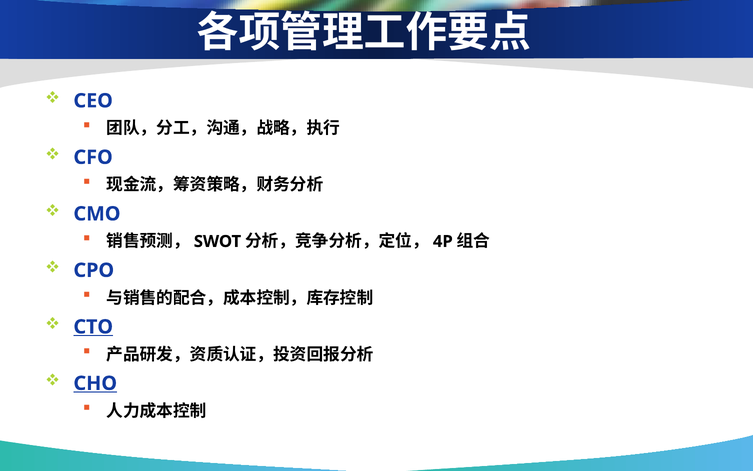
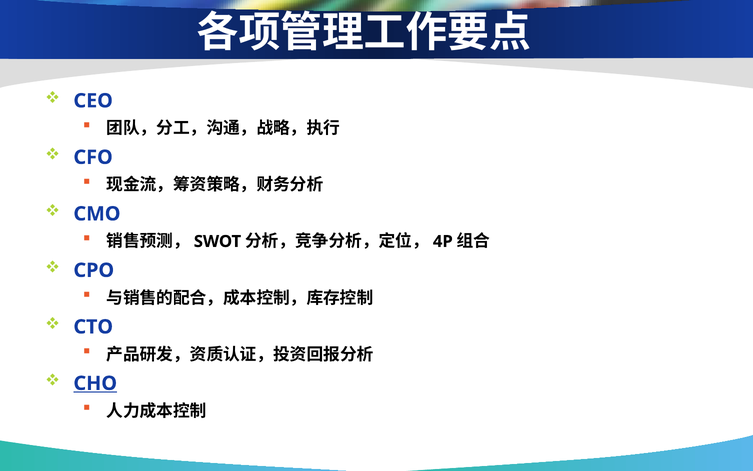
CTO underline: present -> none
